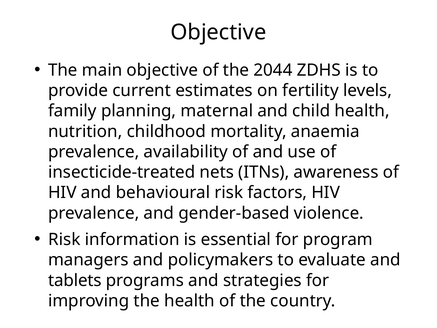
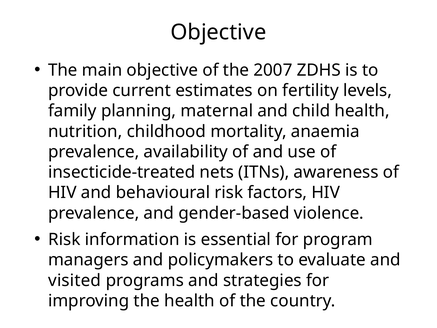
2044: 2044 -> 2007
tablets: tablets -> visited
